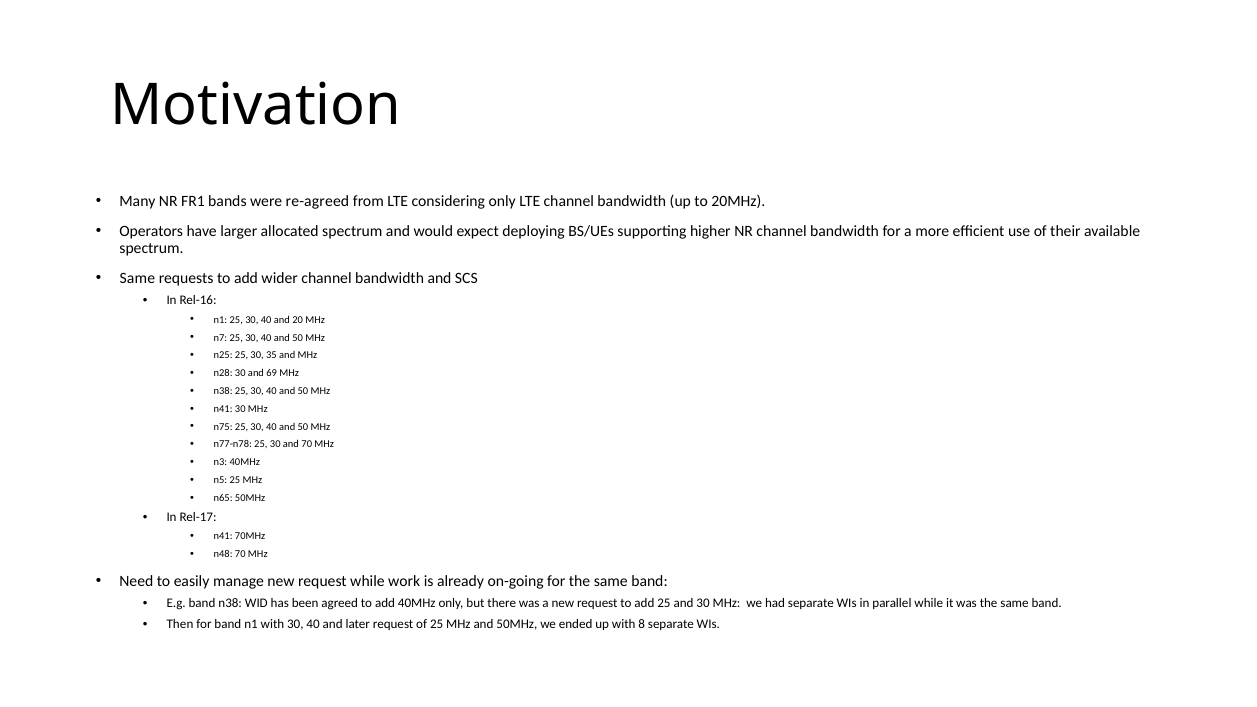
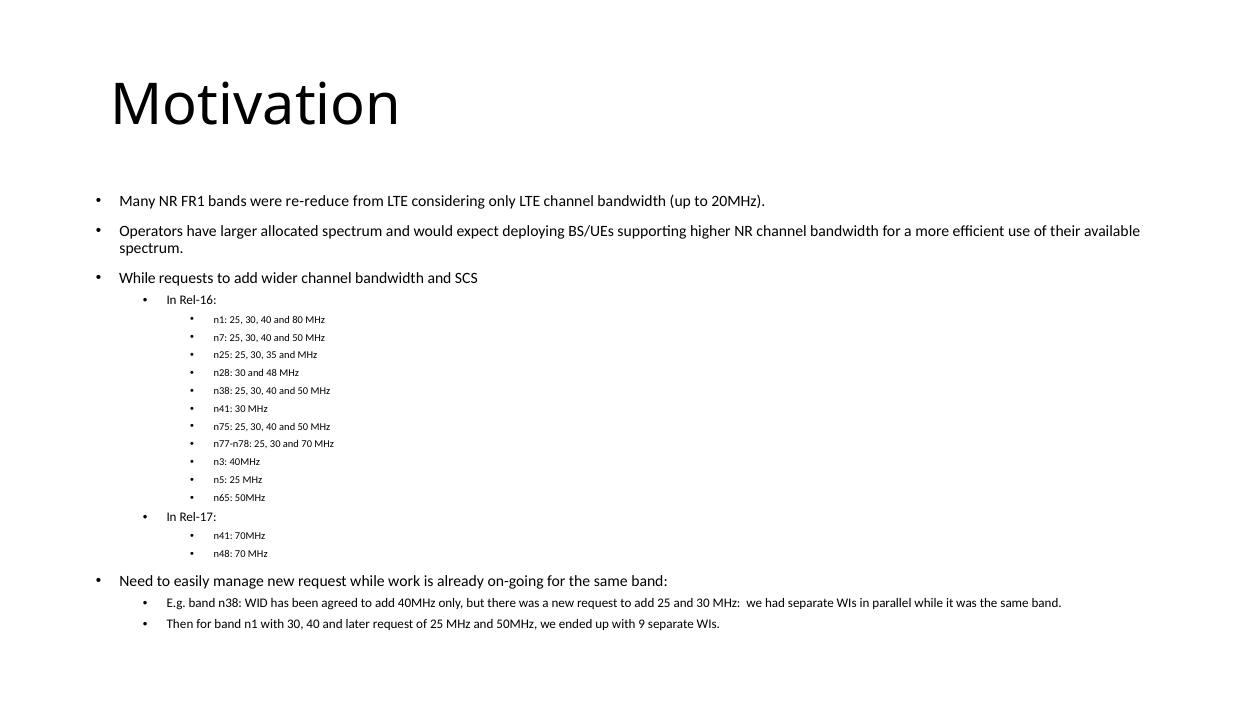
re-agreed: re-agreed -> re-reduce
Same at (137, 278): Same -> While
20: 20 -> 80
69: 69 -> 48
8: 8 -> 9
